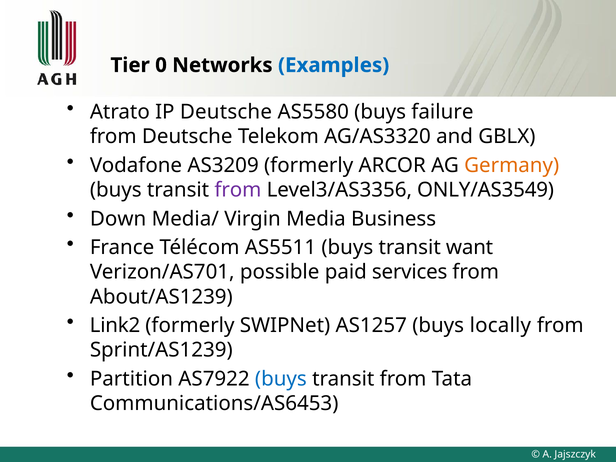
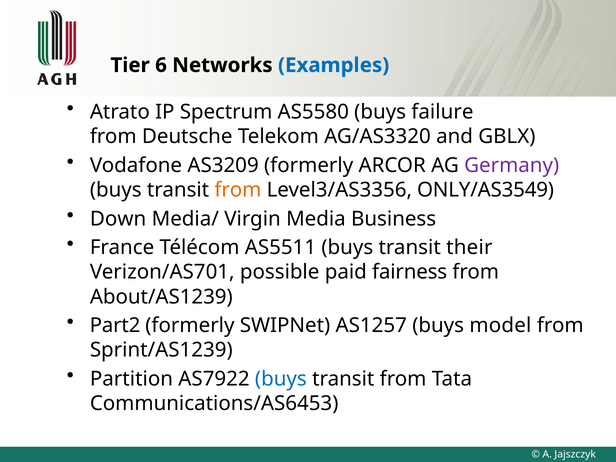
0: 0 -> 6
IP Deutsche: Deutsche -> Spectrum
Germany colour: orange -> purple
from at (238, 190) colour: purple -> orange
want: want -> their
services: services -> fairness
Link2: Link2 -> Part2
locally: locally -> model
